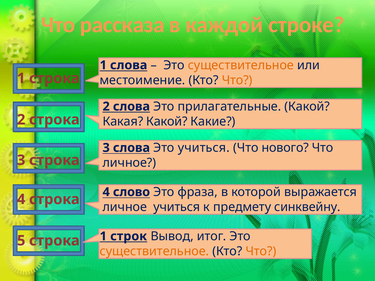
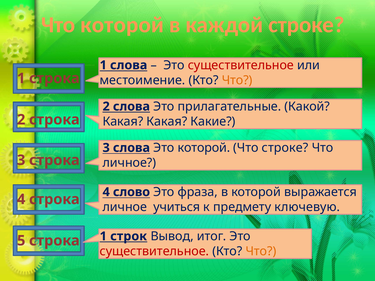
Что рассказа: рассказа -> которой
существительное at (241, 65) colour: orange -> red
Какая Какой: Какой -> Какая
Это учиться: учиться -> которой
Что нового: нового -> строке
синквейну: синквейну -> ключевую
существительное at (154, 251) colour: orange -> red
